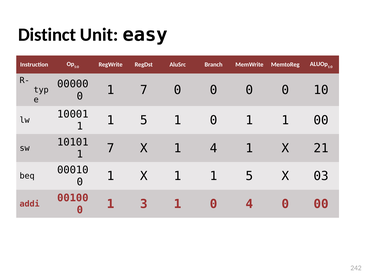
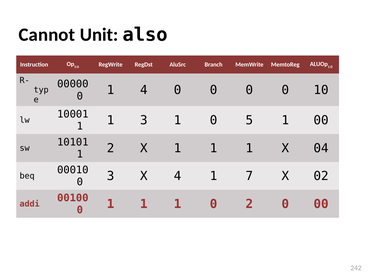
Distinct: Distinct -> Cannot
easy: easy -> also
0 1 7: 7 -> 4
5 at (144, 120): 5 -> 3
1 0 1: 1 -> 5
7 at (111, 148): 7 -> 2
X 1 4: 4 -> 1
21: 21 -> 04
1 at (111, 176): 1 -> 3
1 at (178, 176): 1 -> 4
5 at (249, 176): 5 -> 7
03: 03 -> 02
0 1 3: 3 -> 1
0 4: 4 -> 2
